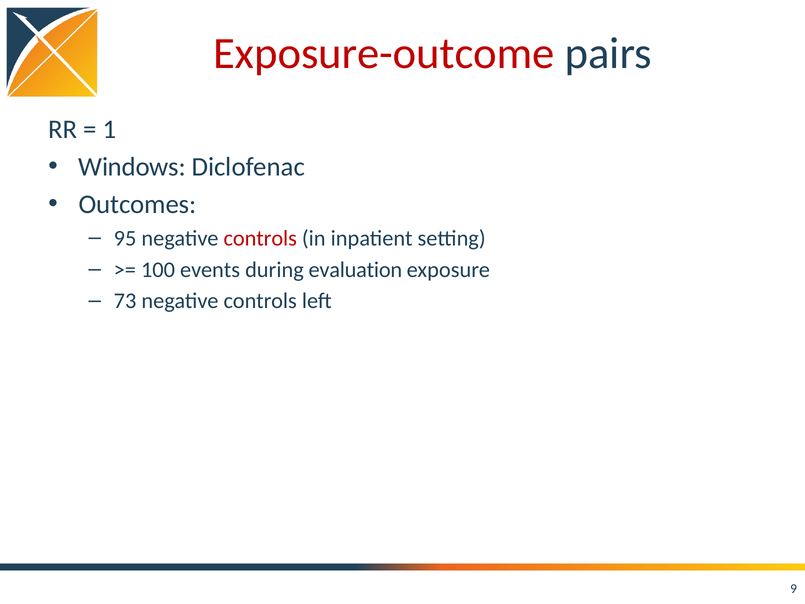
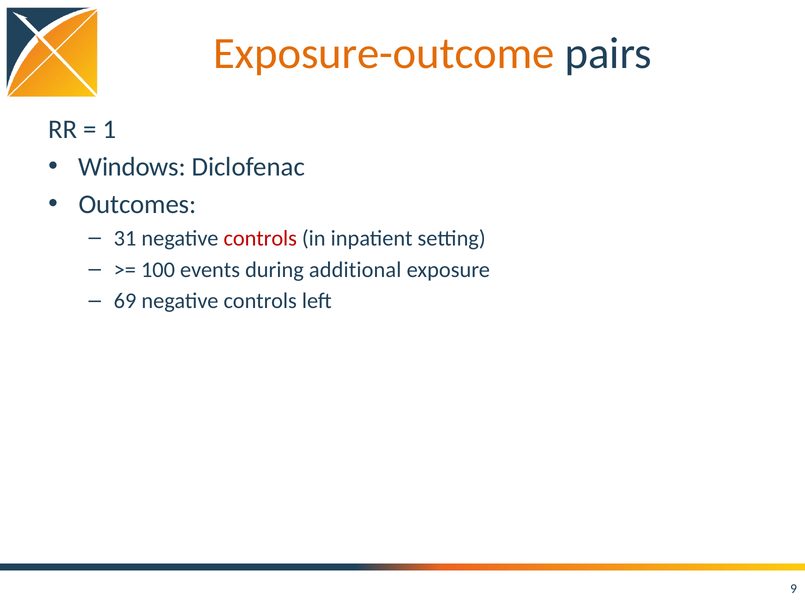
Exposure-outcome colour: red -> orange
95: 95 -> 31
evaluation: evaluation -> additional
73: 73 -> 69
